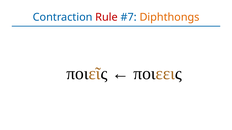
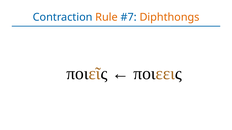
Rule colour: red -> orange
